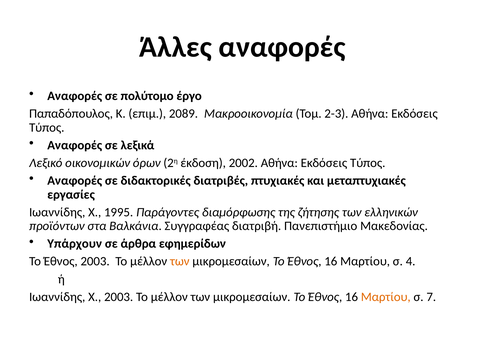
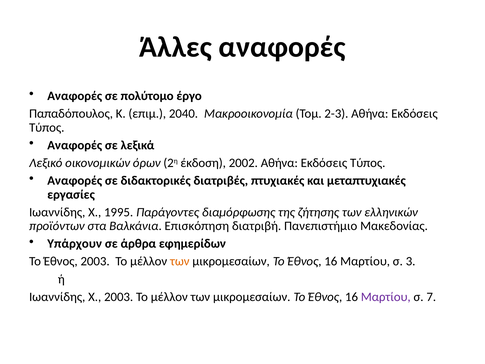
2089: 2089 -> 2040
Συγγραφέας: Συγγραφέας -> Επισκόπηση
4: 4 -> 3
Μαρτίου at (386, 297) colour: orange -> purple
